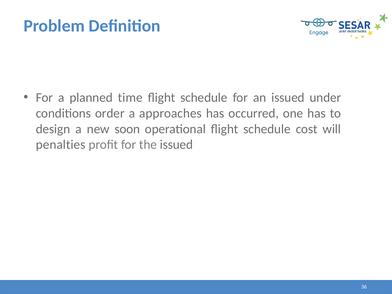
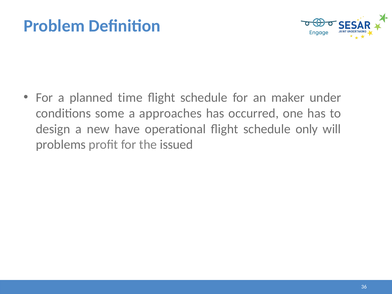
an issued: issued -> maker
order: order -> some
soon: soon -> have
cost: cost -> only
penalties: penalties -> problems
